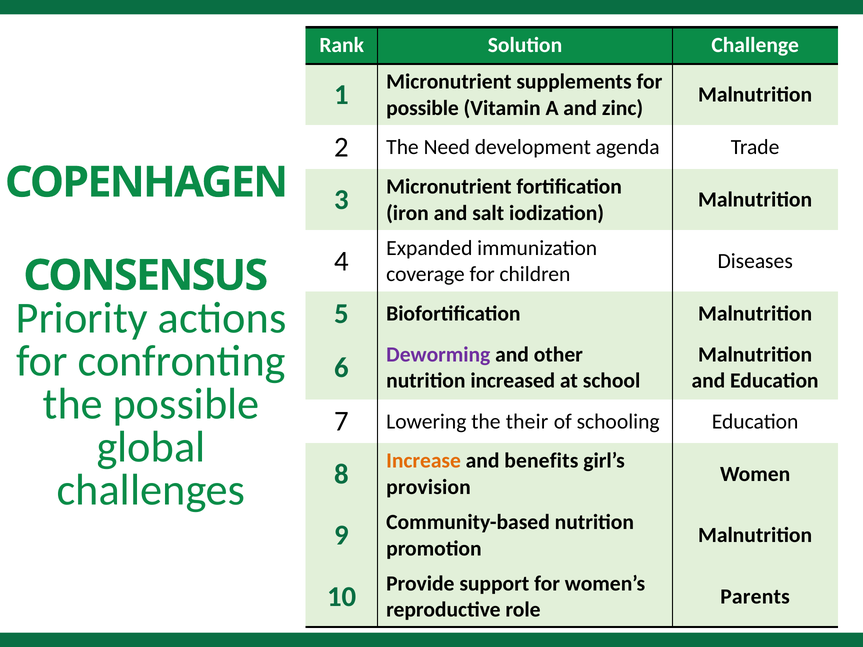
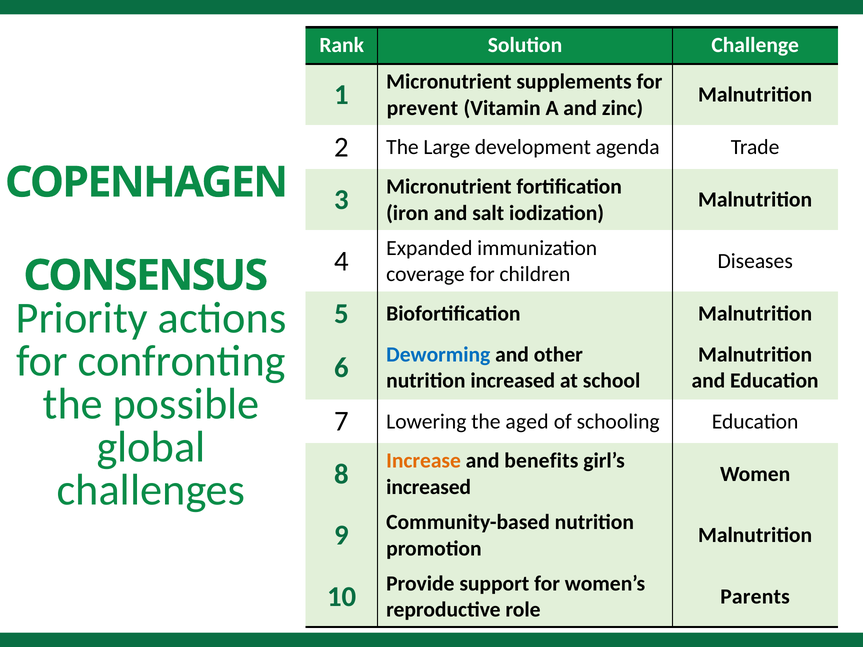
possible at (423, 108): possible -> prevent
Need: Need -> Large
Deworming colour: purple -> blue
their: their -> aged
provision at (428, 487): provision -> increased
